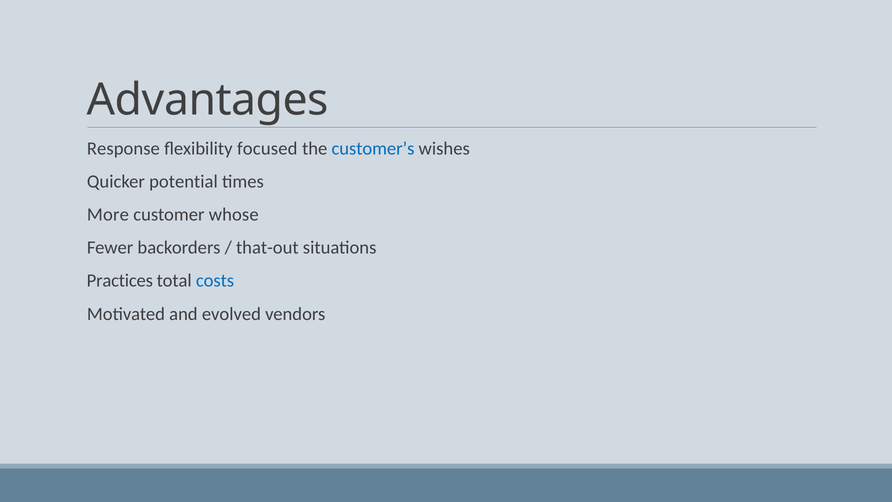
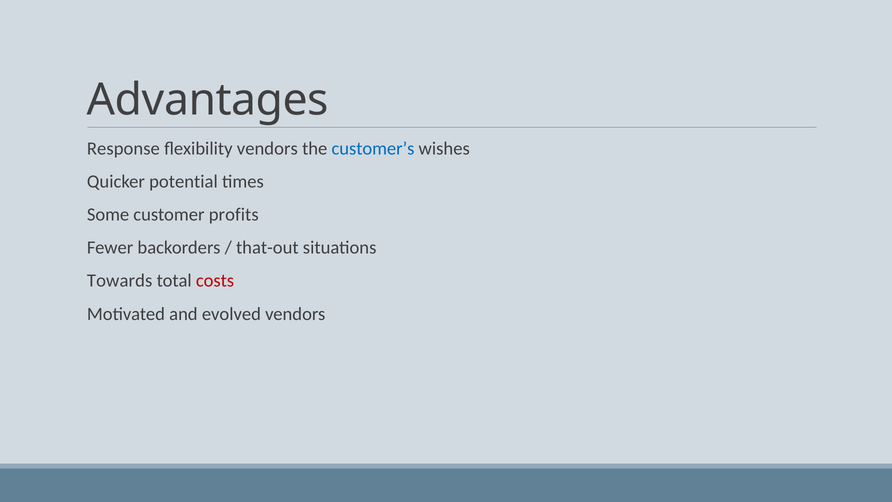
flexibility focused: focused -> vendors
More: More -> Some
whose: whose -> profits
Practices: Practices -> Towards
costs colour: blue -> red
